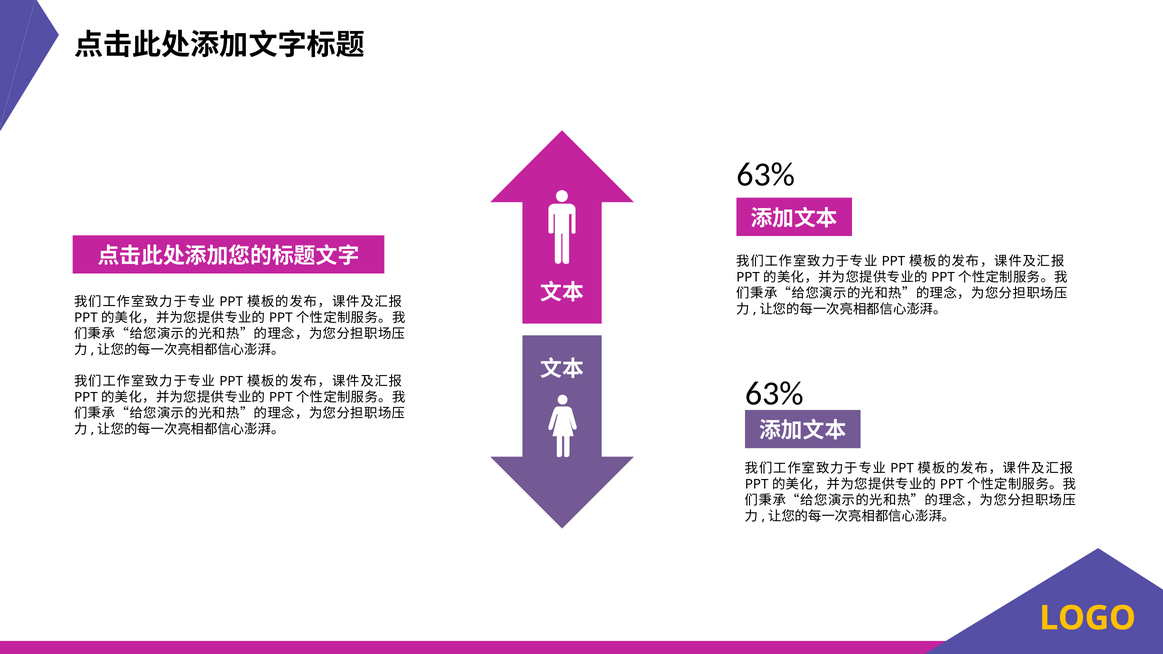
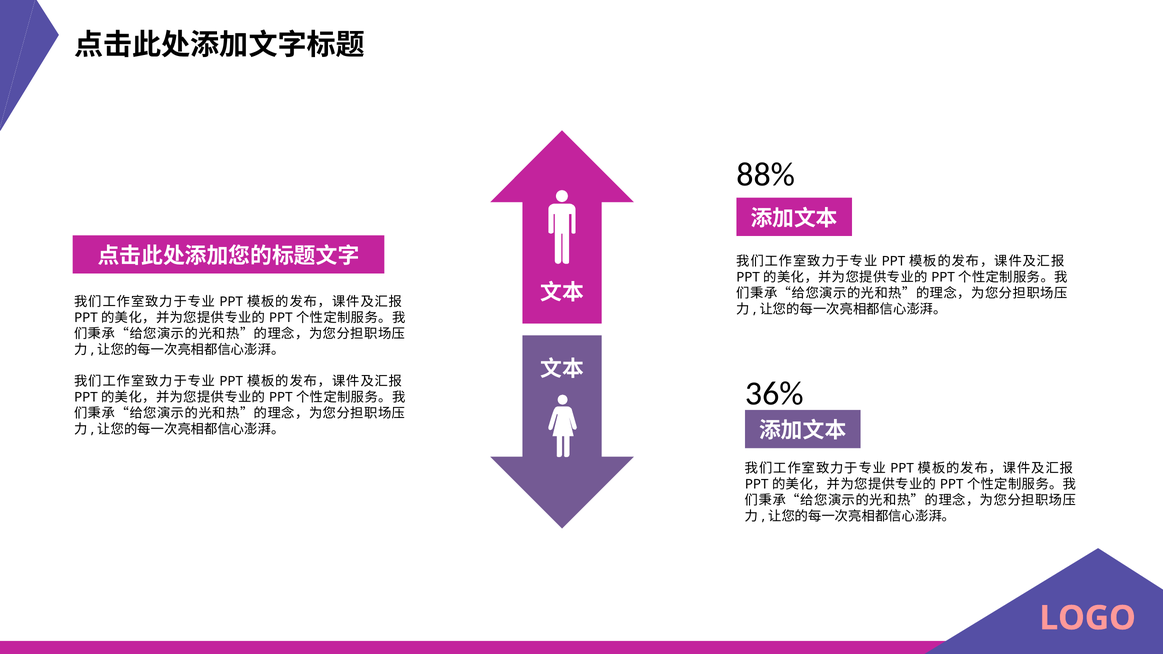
63% at (766, 175): 63% -> 88%
63% at (774, 394): 63% -> 36%
LOGO colour: yellow -> pink
